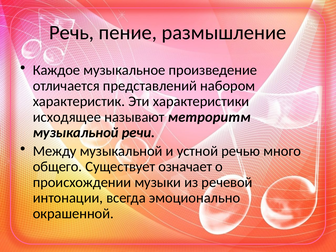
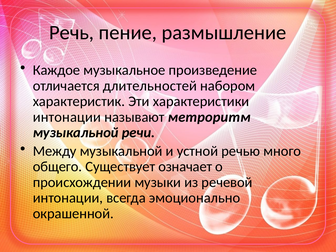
представлений: представлений -> длительностей
исходящее at (67, 117): исходящее -> интонации
